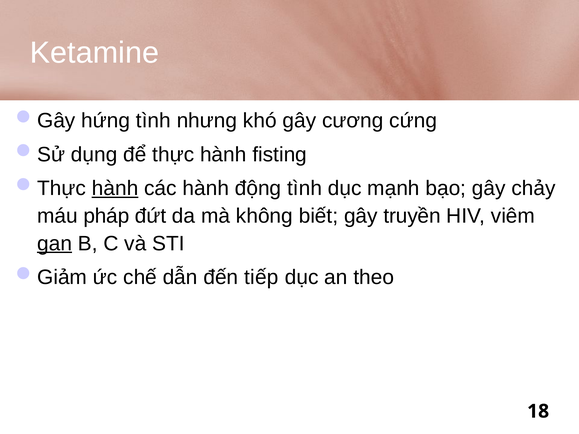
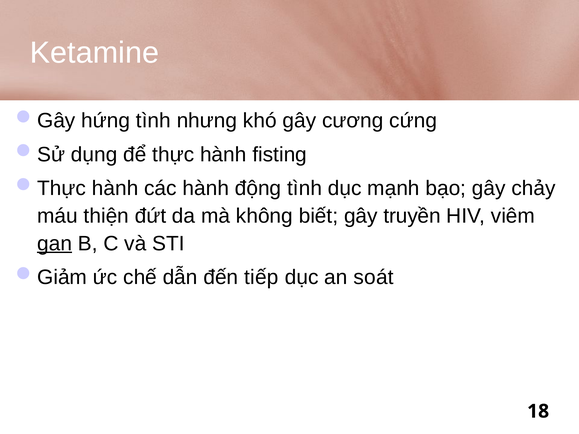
hành at (115, 188) underline: present -> none
pháp: pháp -> thiện
theo: theo -> soát
